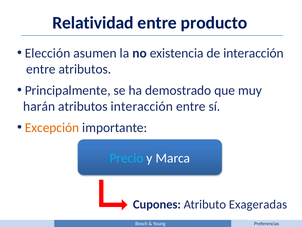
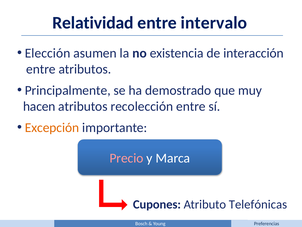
producto: producto -> intervalo
harán: harán -> hacen
atributos interacción: interacción -> recolección
Precio colour: light blue -> pink
Exageradas: Exageradas -> Telefónicas
